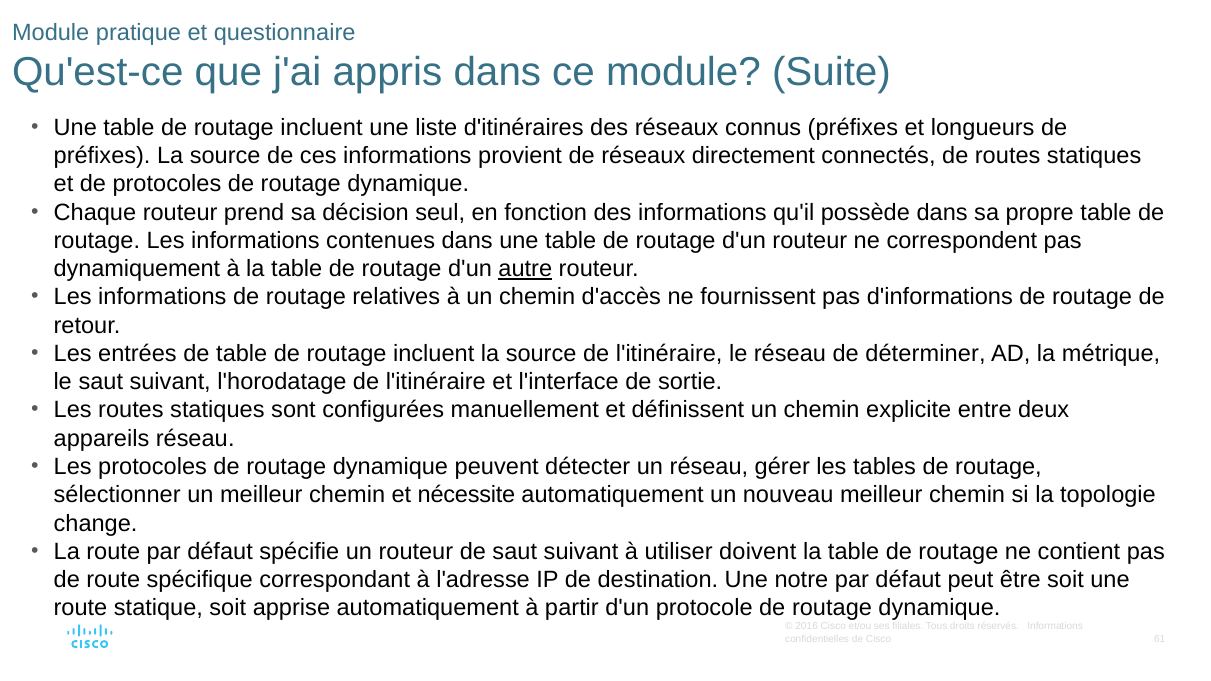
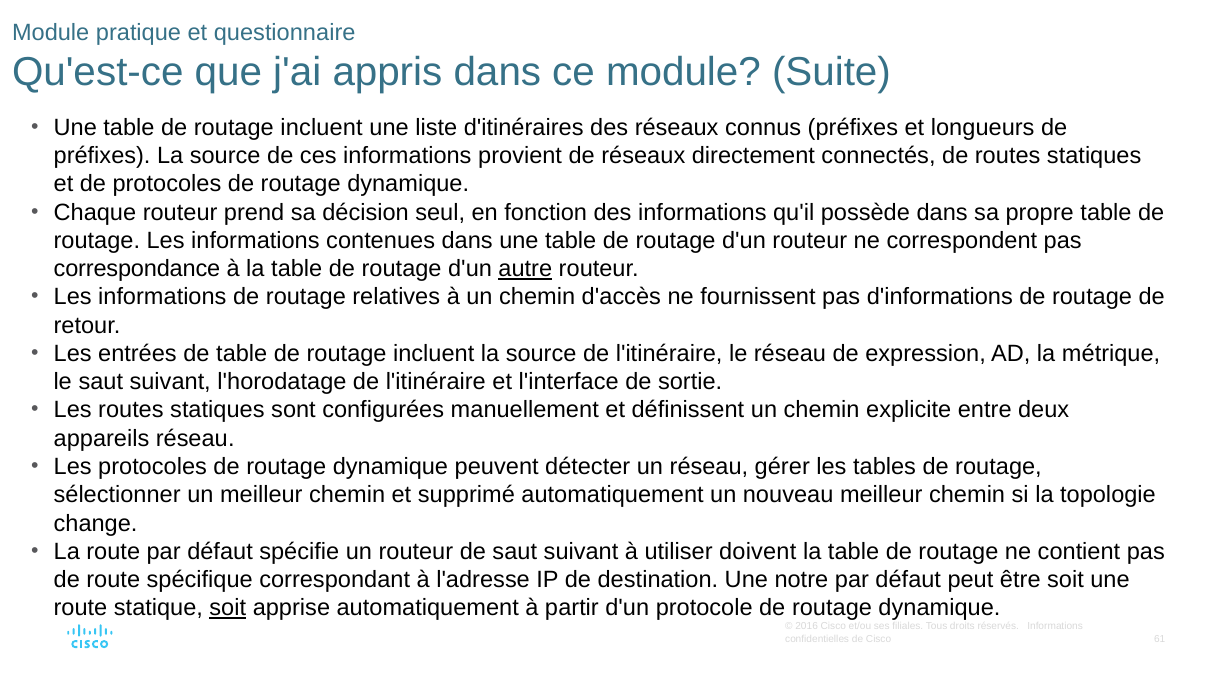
dynamiquement: dynamiquement -> correspondance
déterminer: déterminer -> expression
nécessite: nécessite -> supprimé
soit at (228, 608) underline: none -> present
